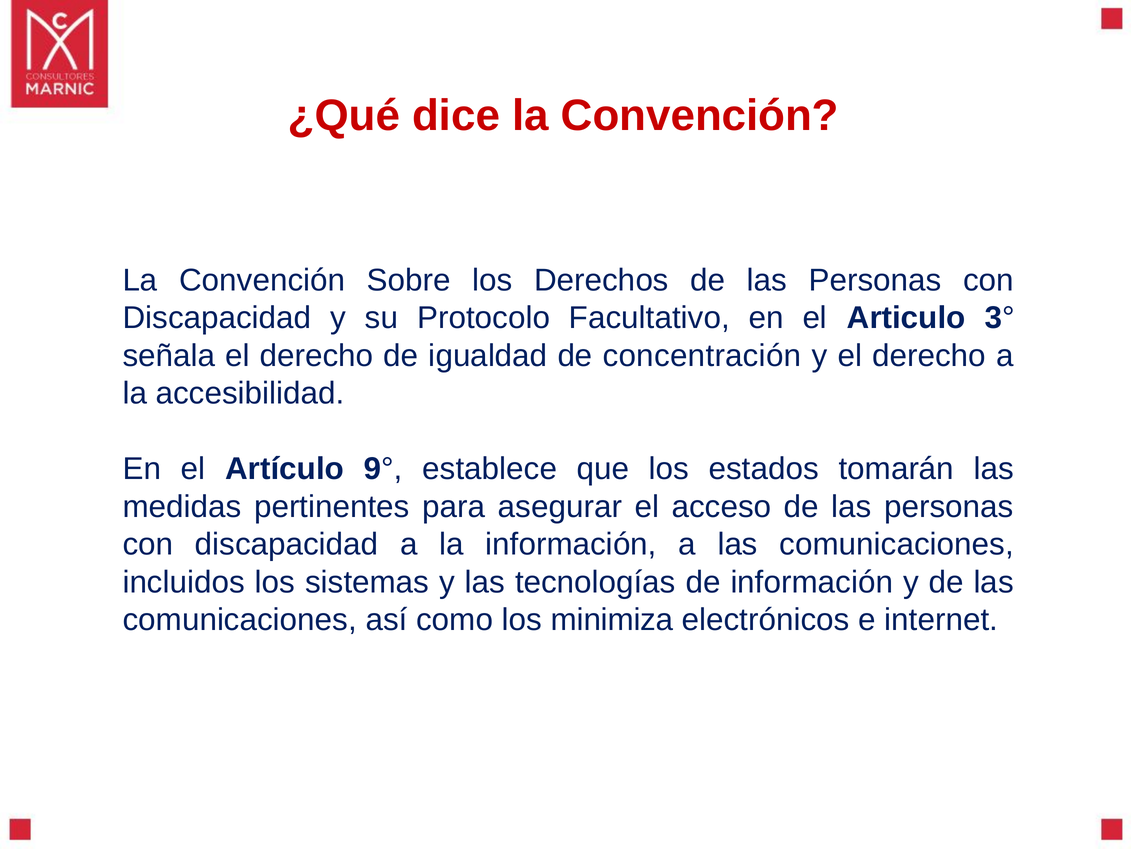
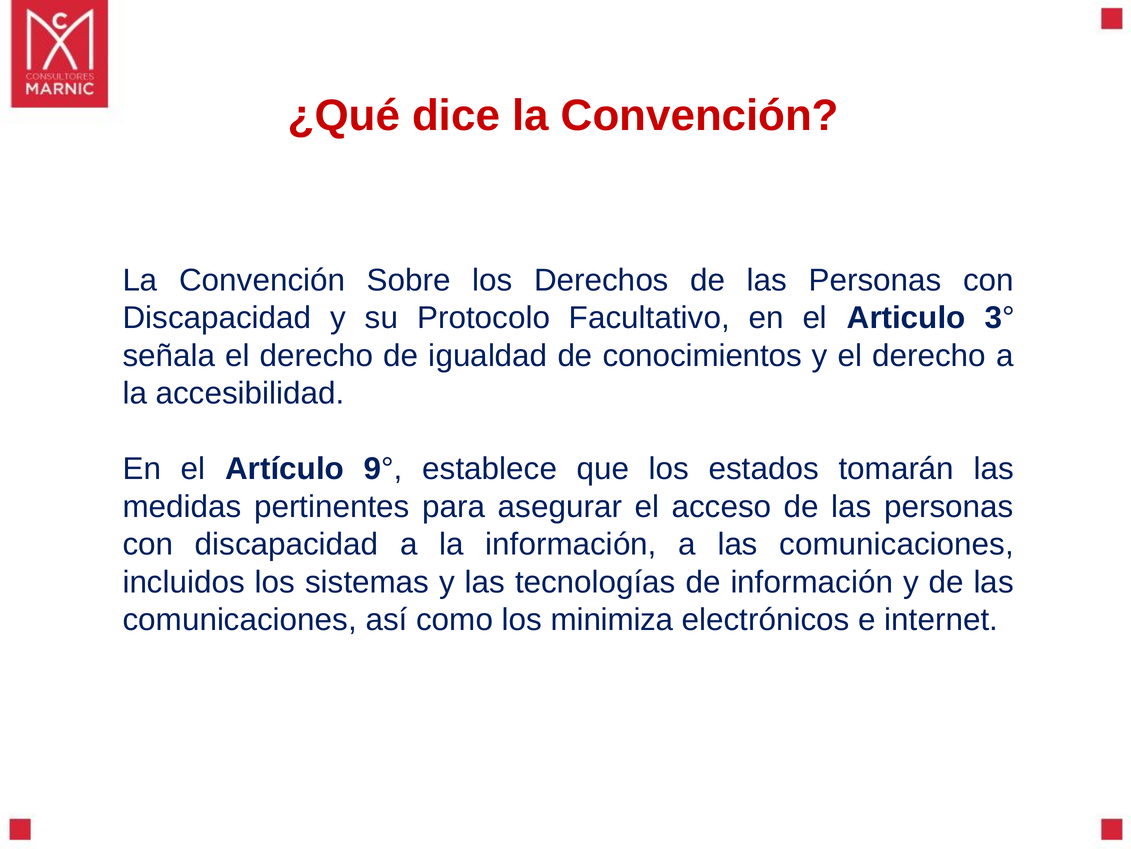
concentración: concentración -> conocimientos
